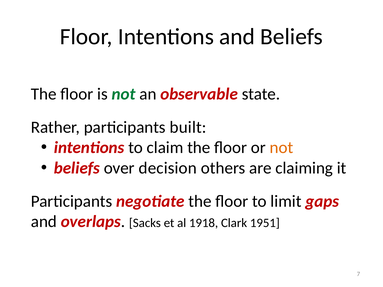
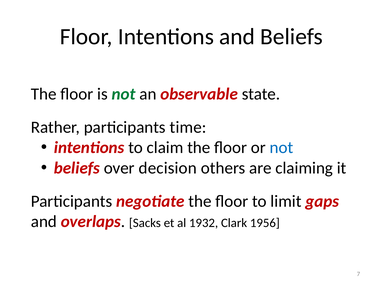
built: built -> time
not at (282, 148) colour: orange -> blue
1918: 1918 -> 1932
1951: 1951 -> 1956
